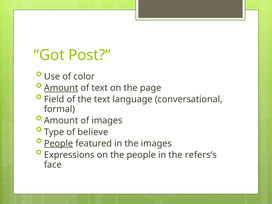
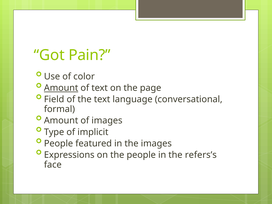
Post: Post -> Pain
believe: believe -> implicit
People at (59, 143) underline: present -> none
